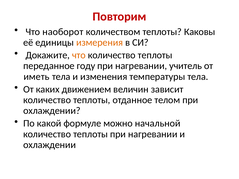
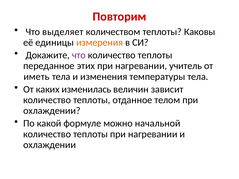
наоборот: наоборот -> выделяет
что at (79, 55) colour: orange -> purple
году: году -> этих
движением: движением -> изменилась
